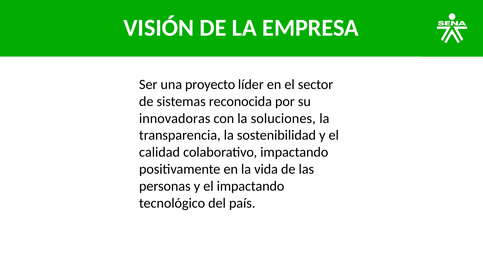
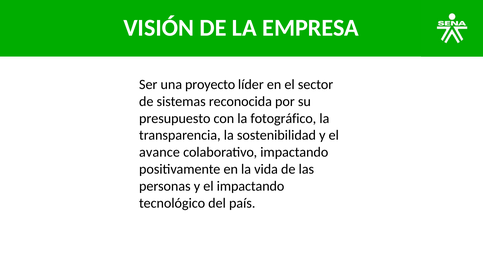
innovadoras: innovadoras -> presupuesto
soluciones: soluciones -> fotográfico
calidad: calidad -> avance
